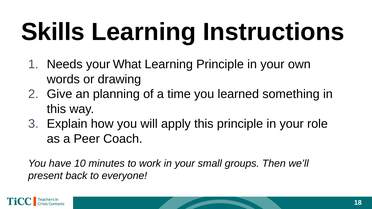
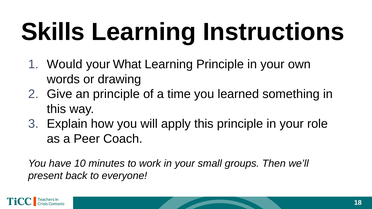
Needs: Needs -> Would
an planning: planning -> principle
